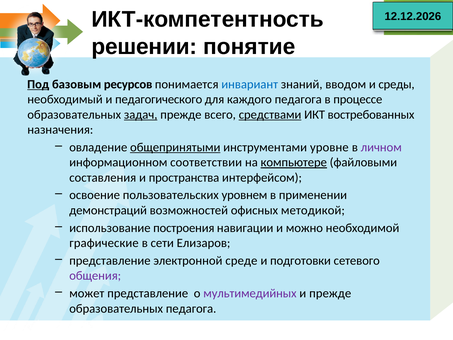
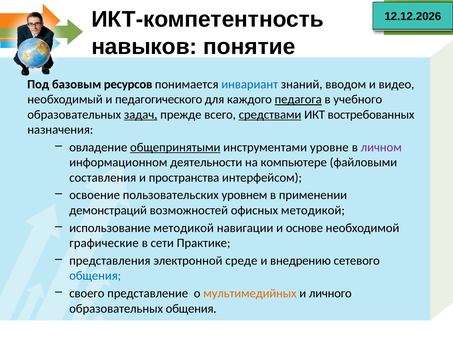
решении: решении -> навыков
Под underline: present -> none
среды: среды -> видео
педагога at (298, 99) underline: none -> present
процессе: процессе -> учебного
соответствии: соответствии -> деятельности
компьютере underline: present -> none
использование построения: построения -> методикой
можно: можно -> основе
Елизаров: Елизаров -> Практике
представление at (110, 260): представление -> представления
подготовки: подготовки -> внедрению
общения at (95, 276) colour: purple -> blue
может: может -> своего
мультимедийных colour: purple -> orange
и прежде: прежде -> личного
образовательных педагога: педагога -> общения
